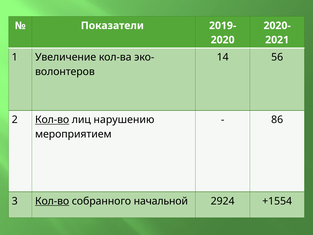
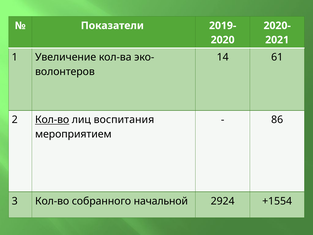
56: 56 -> 61
нарушению: нарушению -> воспитания
Кол-во at (52, 201) underline: present -> none
